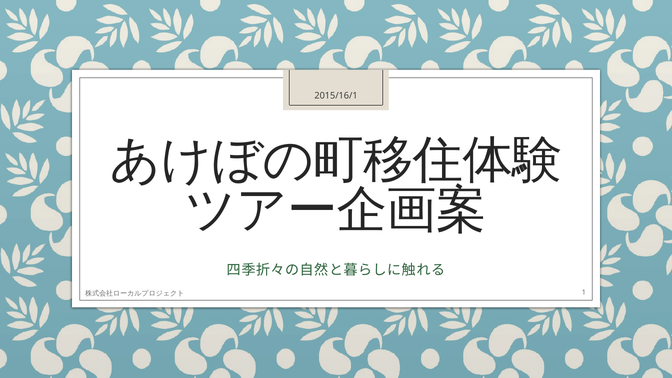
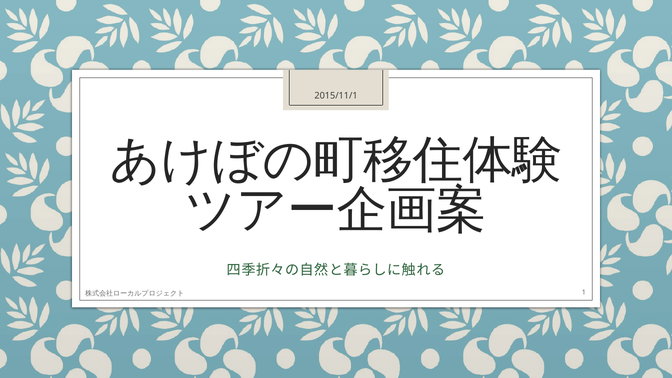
2015/16/1: 2015/16/1 -> 2015/11/1
